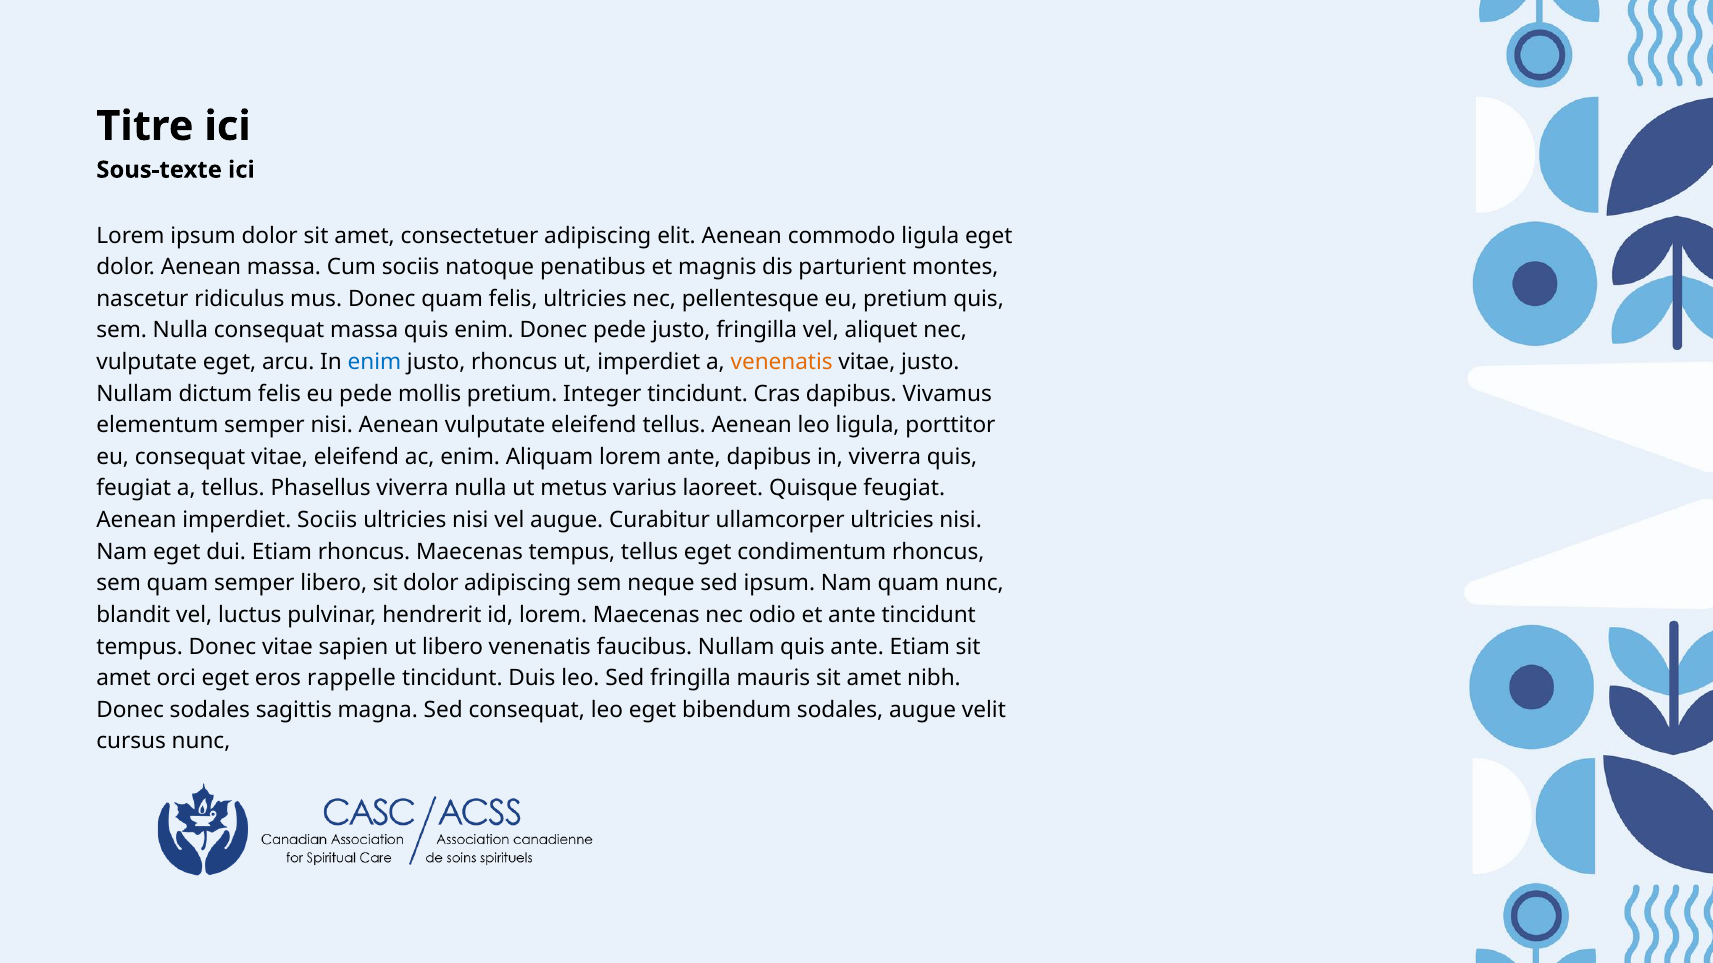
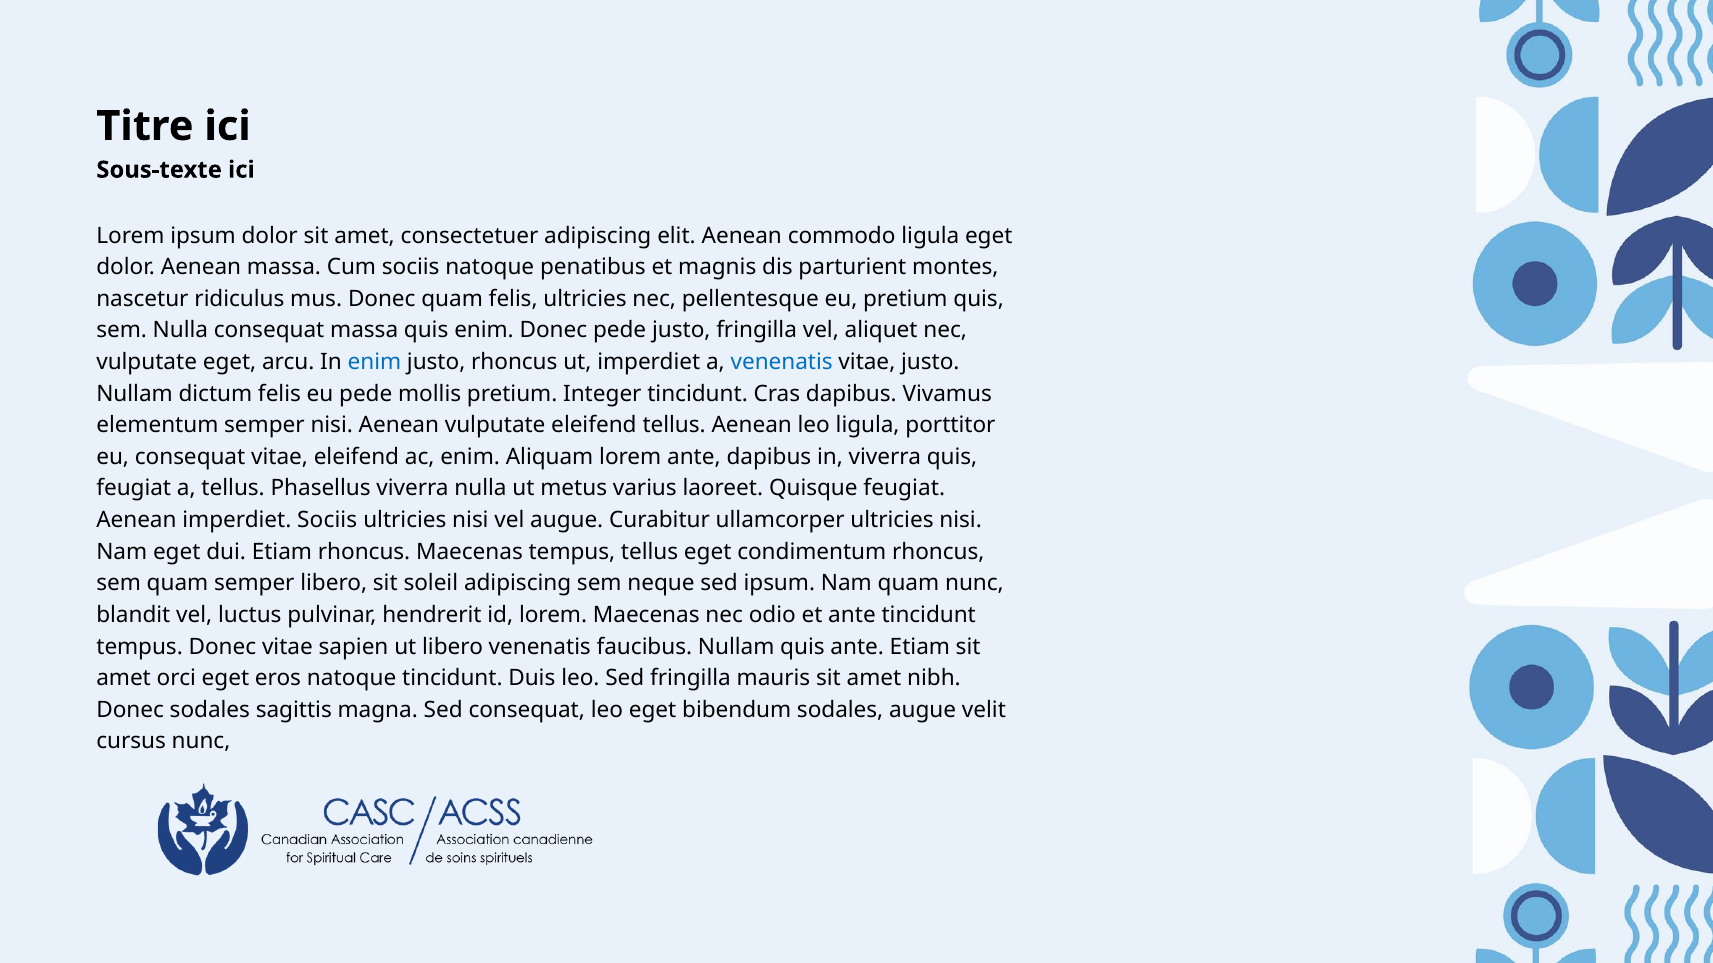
venenatis at (782, 362) colour: orange -> blue
sit dolor: dolor -> soleil
eros rappelle: rappelle -> natoque
